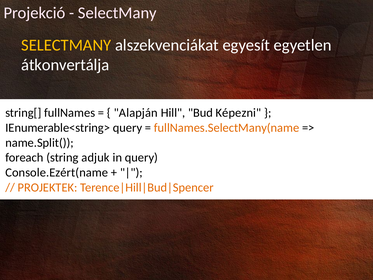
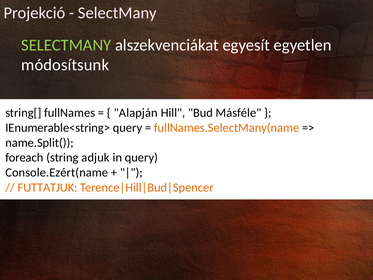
SELECTMANY at (66, 45) colour: yellow -> light green
átkonvertálja: átkonvertálja -> módosítsunk
Képezni: Képezni -> Másféle
PROJEKTEK: PROJEKTEK -> FUTTATJUK
